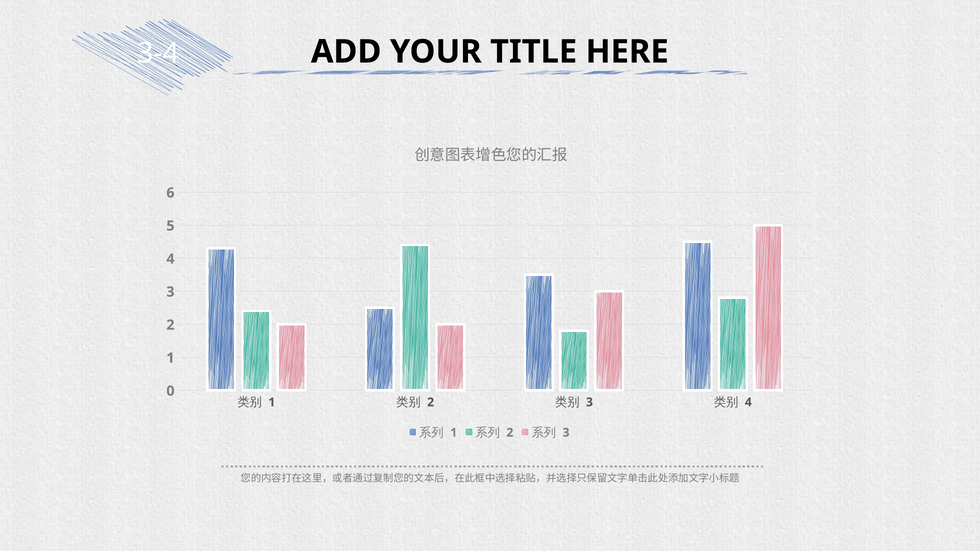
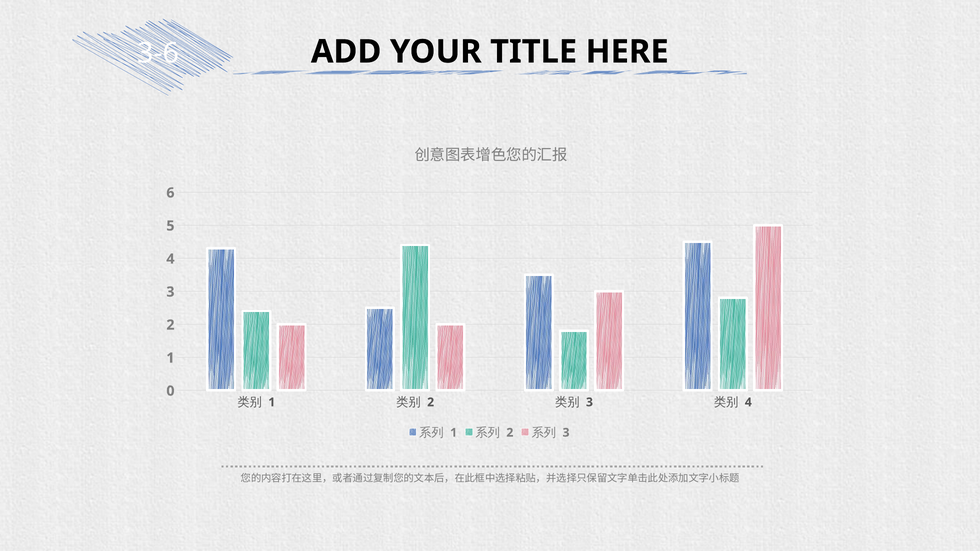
3-4: 3-4 -> 3-6
